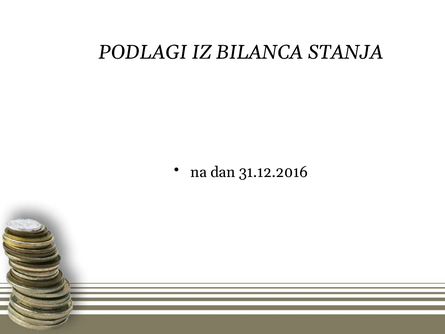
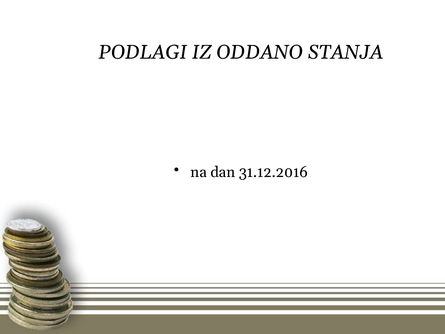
BILANCA: BILANCA -> ODDANO
